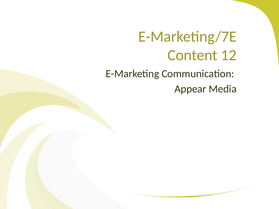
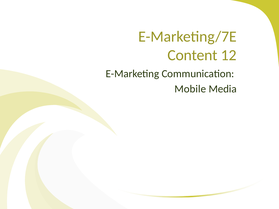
Appear: Appear -> Mobile
